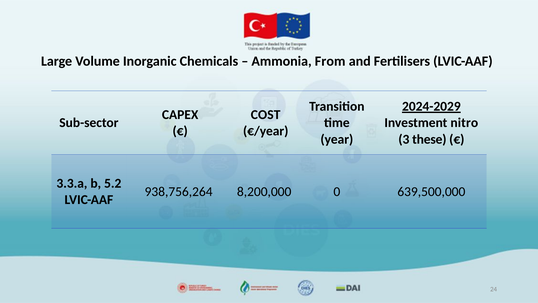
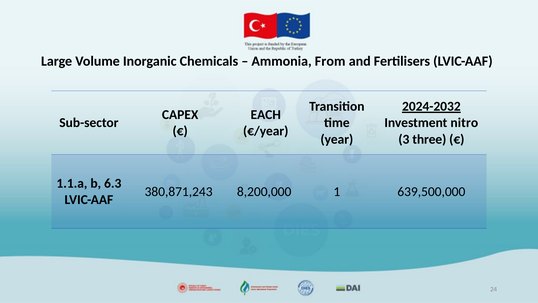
2024-2029: 2024-2029 -> 2024-2032
COST: COST -> EACH
these: these -> three
3.3.a: 3.3.a -> 1.1.a
5.2: 5.2 -> 6.3
938,756,264: 938,756,264 -> 380,871,243
0: 0 -> 1
